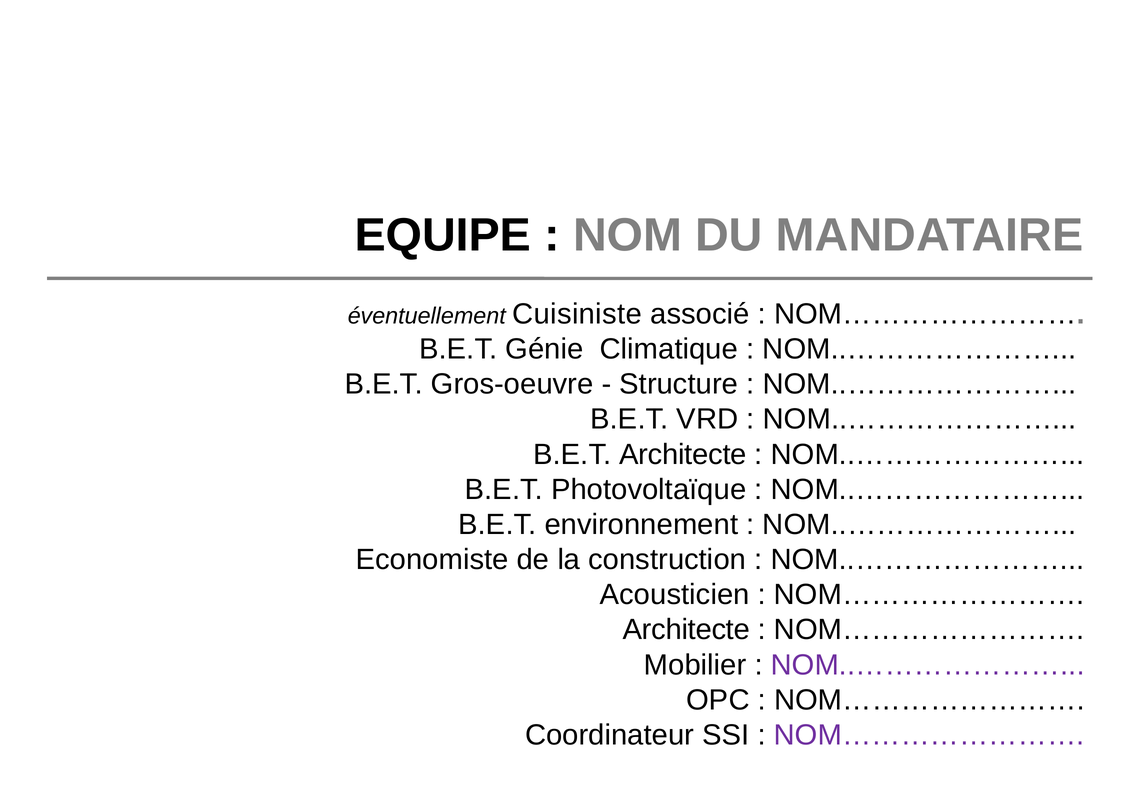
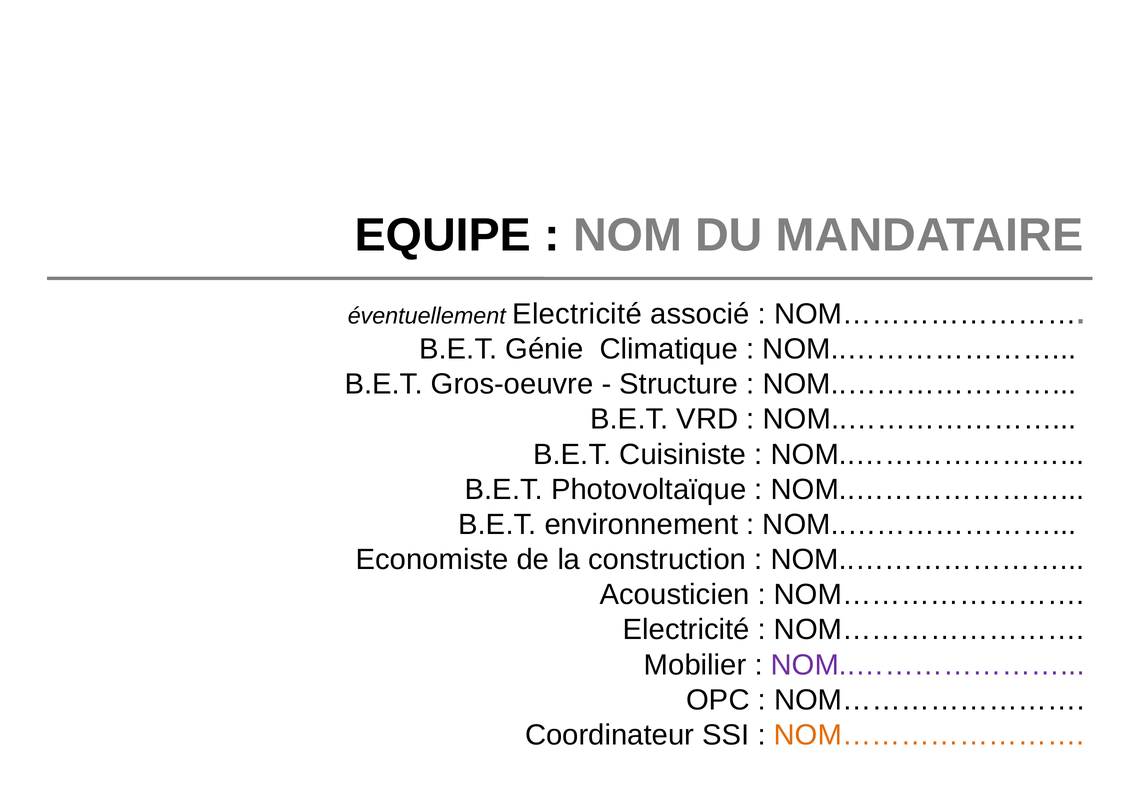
éventuellement Cuisiniste: Cuisiniste -> Electricité
B.E.T Architecte: Architecte -> Cuisiniste
Architecte at (686, 630): Architecte -> Electricité
NOM…………………… at (929, 735) colour: purple -> orange
